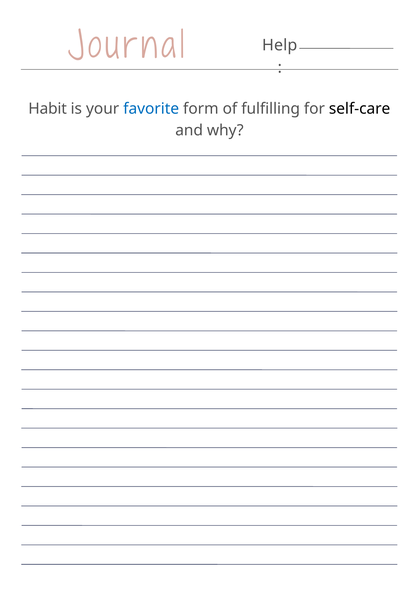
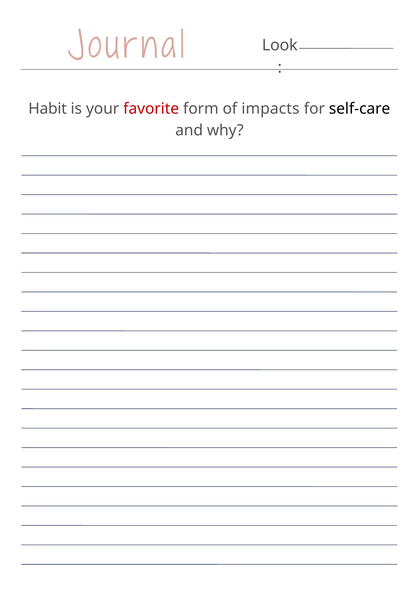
Help: Help -> Look
favorite colour: blue -> red
fulfilling: fulfilling -> impacts
